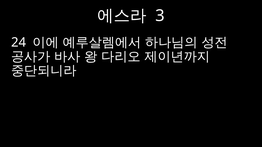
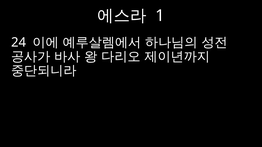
3: 3 -> 1
